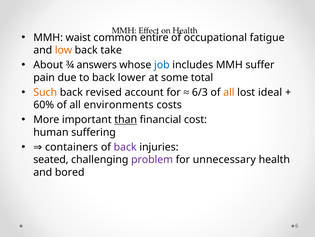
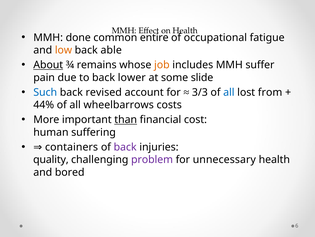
waist: waist -> done
take: take -> able
About underline: none -> present
answers: answers -> remains
job colour: blue -> orange
total: total -> slide
Such colour: orange -> blue
6/3: 6/3 -> 3/3
all at (229, 92) colour: orange -> blue
ideal: ideal -> from
60%: 60% -> 44%
environments: environments -> wheelbarrows
seated: seated -> quality
